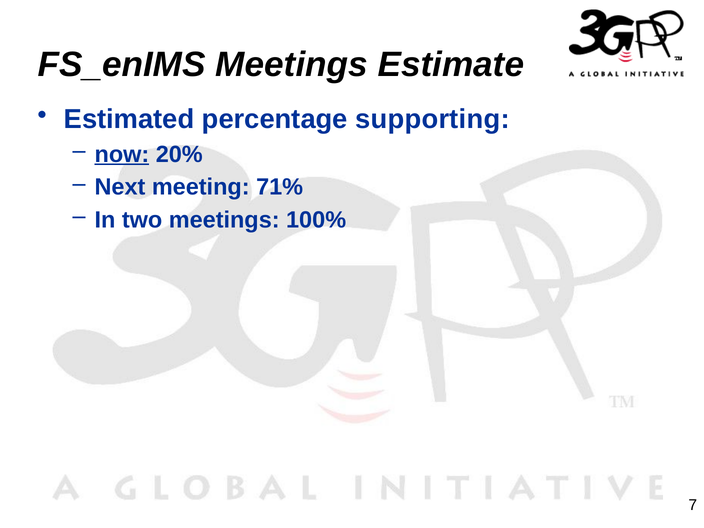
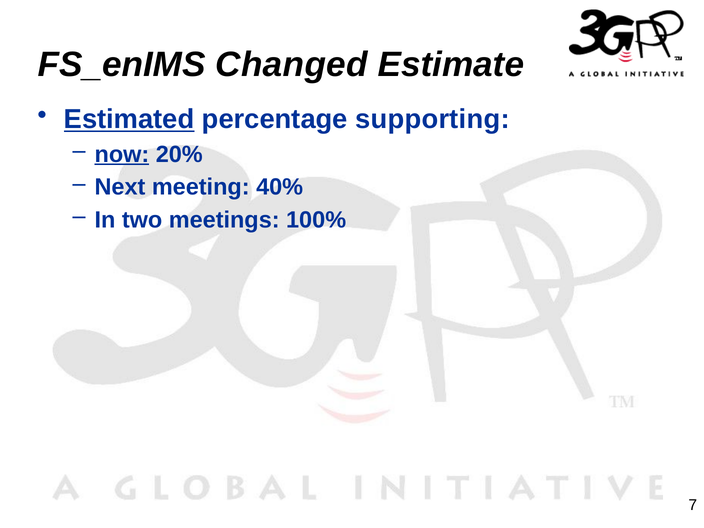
FS_enIMS Meetings: Meetings -> Changed
Estimated underline: none -> present
71%: 71% -> 40%
